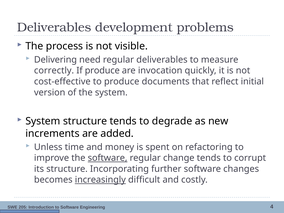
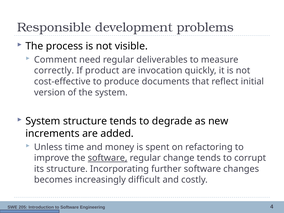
Deliverables at (54, 27): Deliverables -> Responsible
Delivering: Delivering -> Comment
If produce: produce -> product
increasingly underline: present -> none
